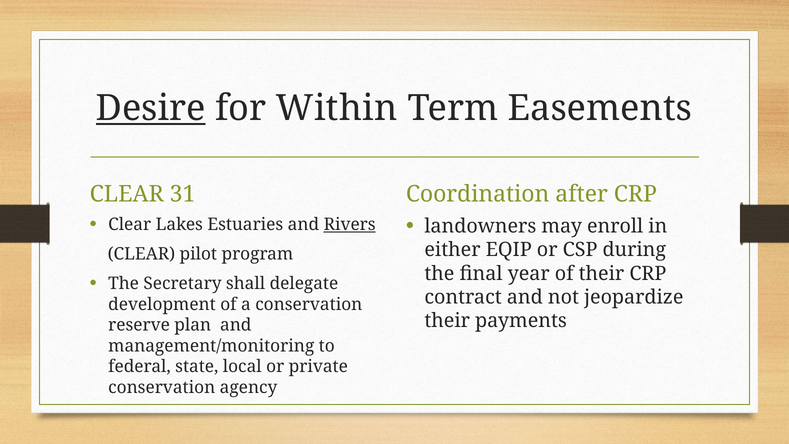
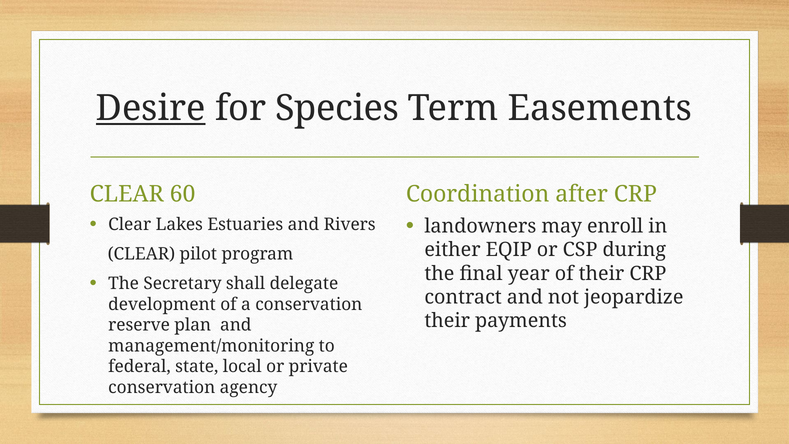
Within: Within -> Species
31: 31 -> 60
Rivers underline: present -> none
